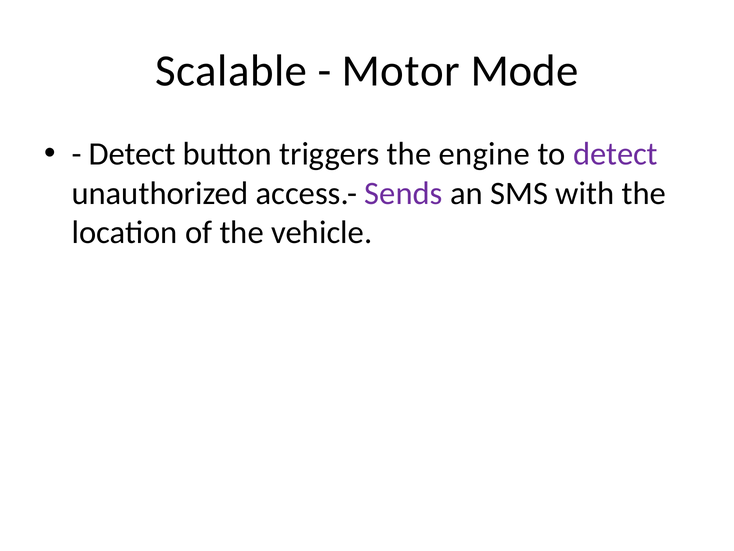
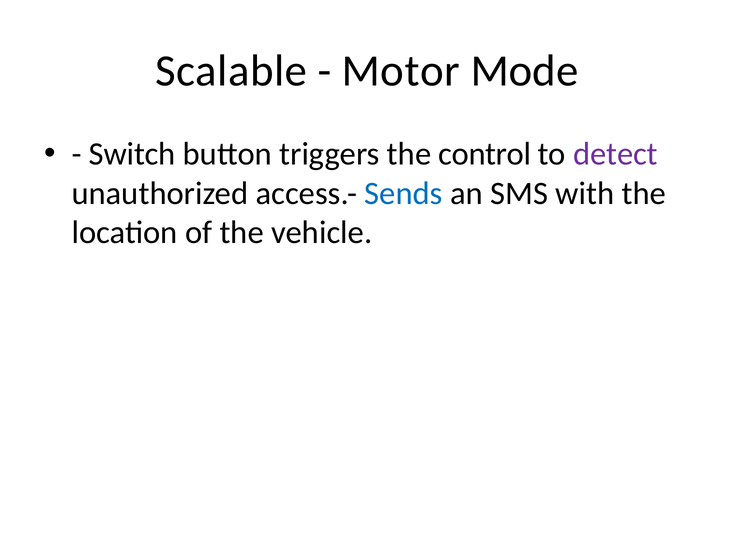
Detect at (132, 154): Detect -> Switch
engine: engine -> control
Sends colour: purple -> blue
